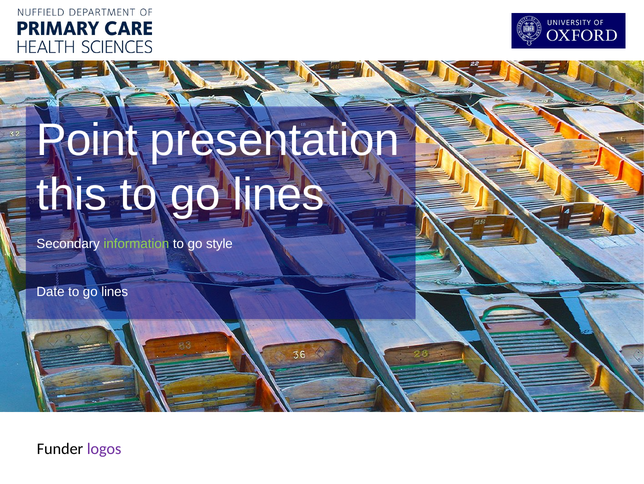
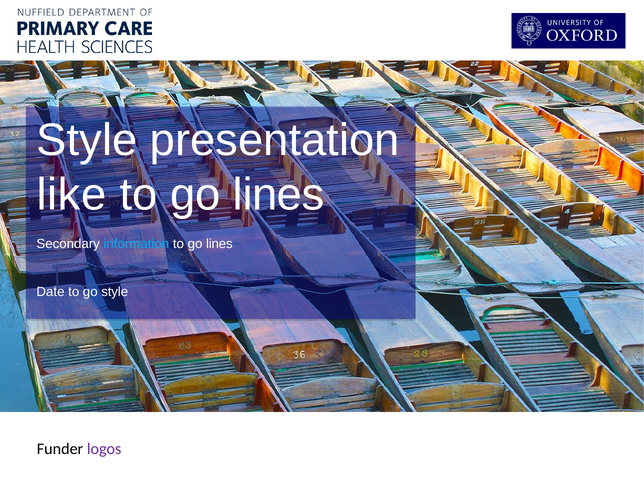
Point at (87, 140): Point -> Style
this: this -> like
information colour: light green -> light blue
style at (219, 243): style -> lines
Date to go lines: lines -> style
